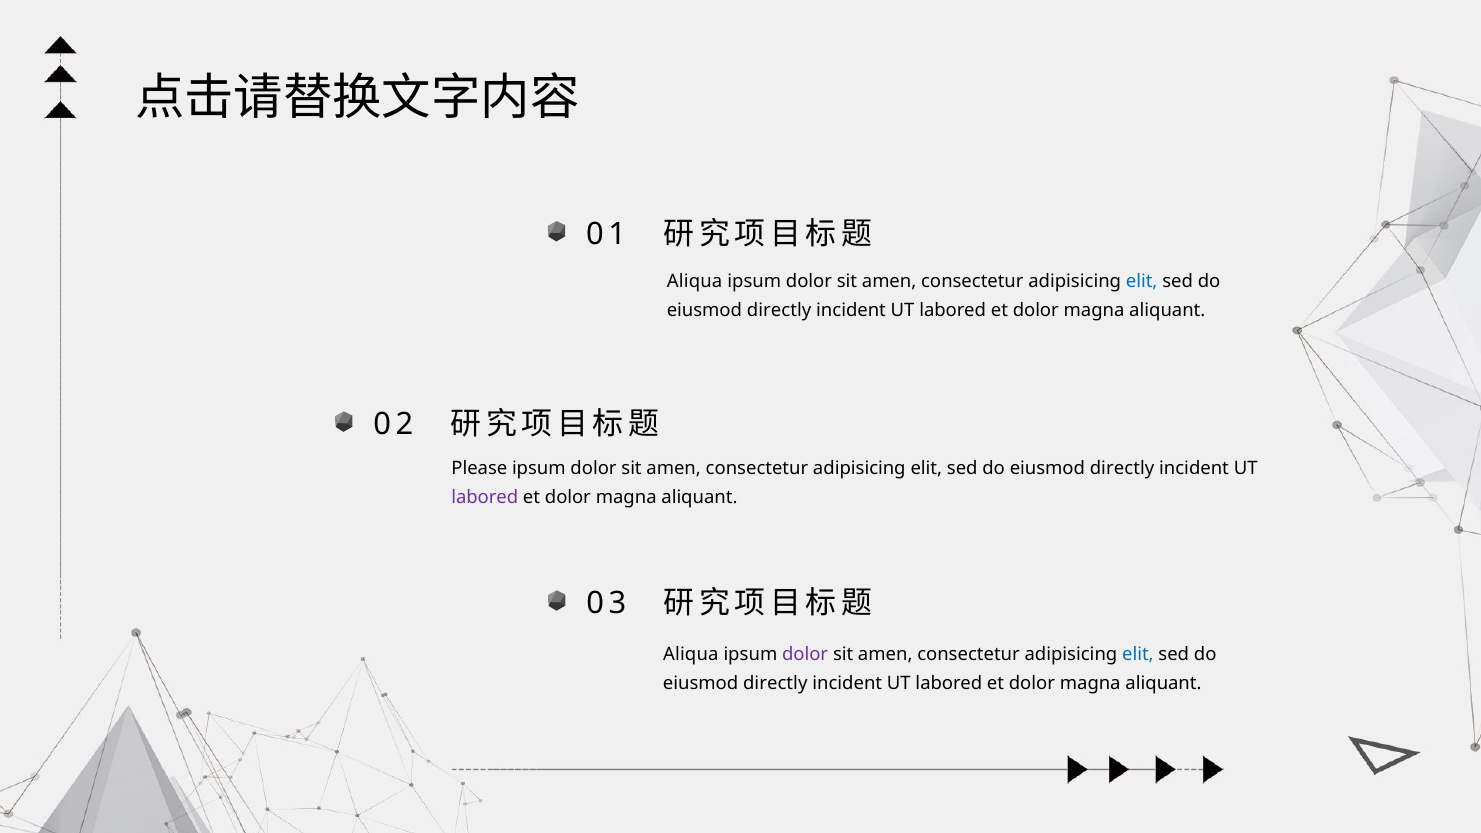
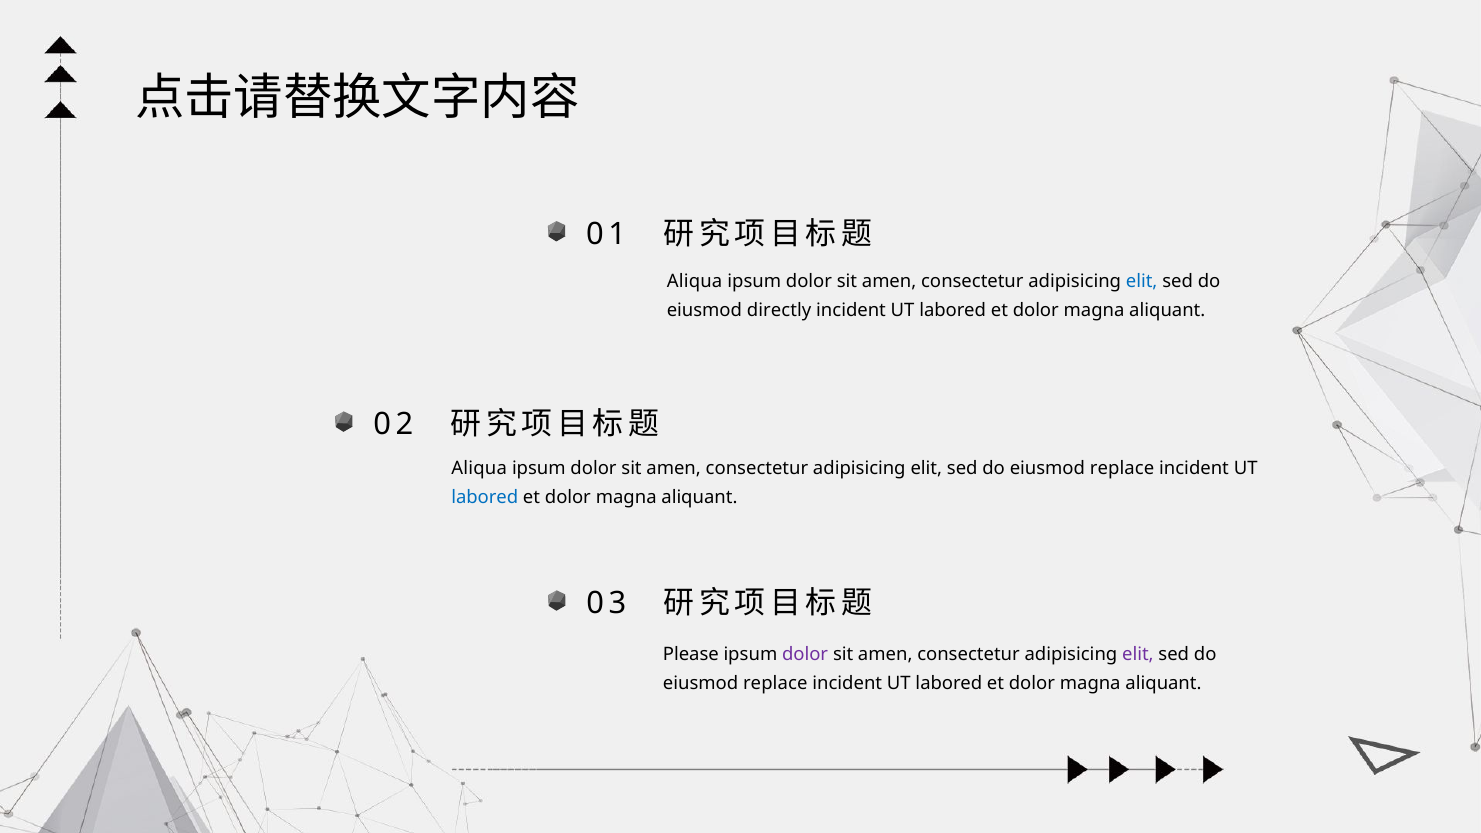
Please at (479, 469): Please -> Aliqua
directly at (1122, 469): directly -> replace
labored at (485, 498) colour: purple -> blue
Aliqua at (691, 654): Aliqua -> Please
elit at (1138, 654) colour: blue -> purple
directly at (775, 683): directly -> replace
